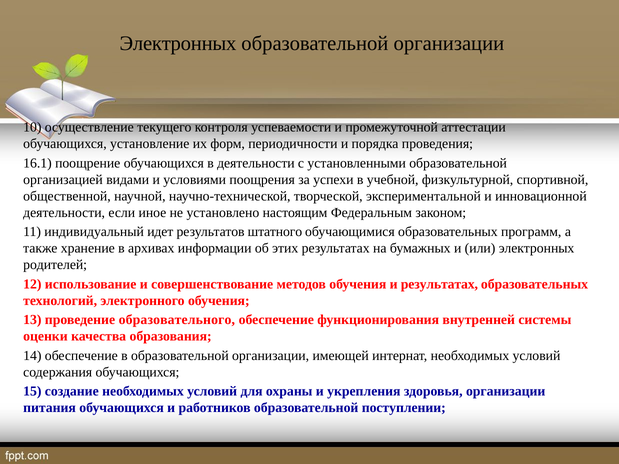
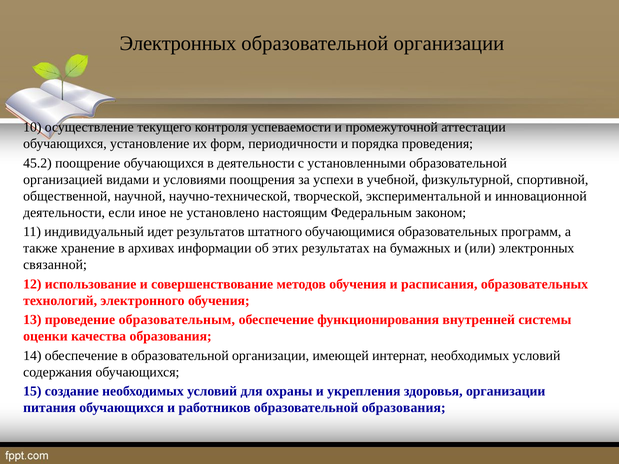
16.1: 16.1 -> 45.2
родителей: родителей -> связанной
и результатах: результатах -> расписания
образовательного: образовательного -> образовательным
образовательной поступлении: поступлении -> образования
